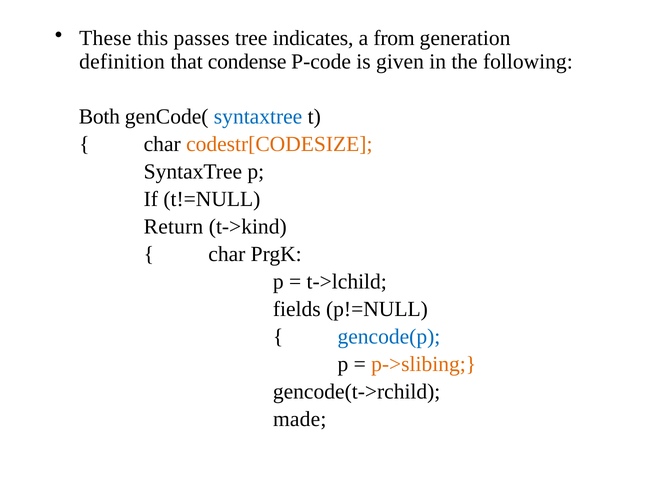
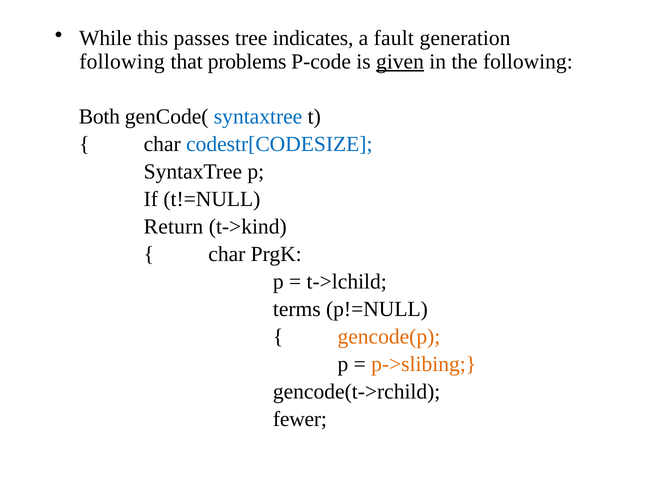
These: These -> While
from: from -> fault
definition at (122, 62): definition -> following
condense: condense -> problems
given underline: none -> present
codestr[CODESIZE colour: orange -> blue
fields: fields -> terms
gencode(p colour: blue -> orange
made: made -> fewer
